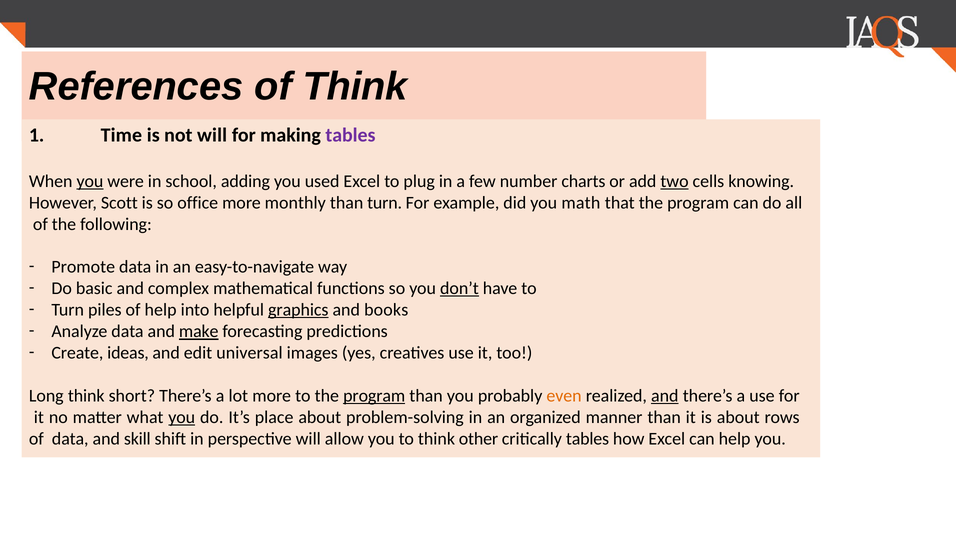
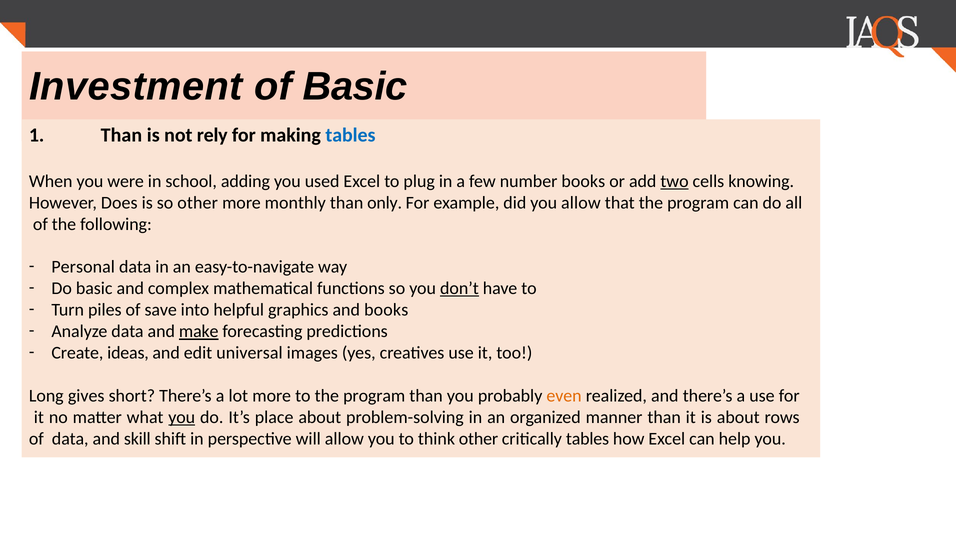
References: References -> Investment
of Think: Think -> Basic
1 Time: Time -> Than
not will: will -> rely
tables at (350, 135) colour: purple -> blue
you at (90, 181) underline: present -> none
number charts: charts -> books
Scott: Scott -> Does
so office: office -> other
than turn: turn -> only
you math: math -> allow
Promote: Promote -> Personal
of help: help -> save
graphics underline: present -> none
Long think: think -> gives
program at (374, 396) underline: present -> none
and at (665, 396) underline: present -> none
